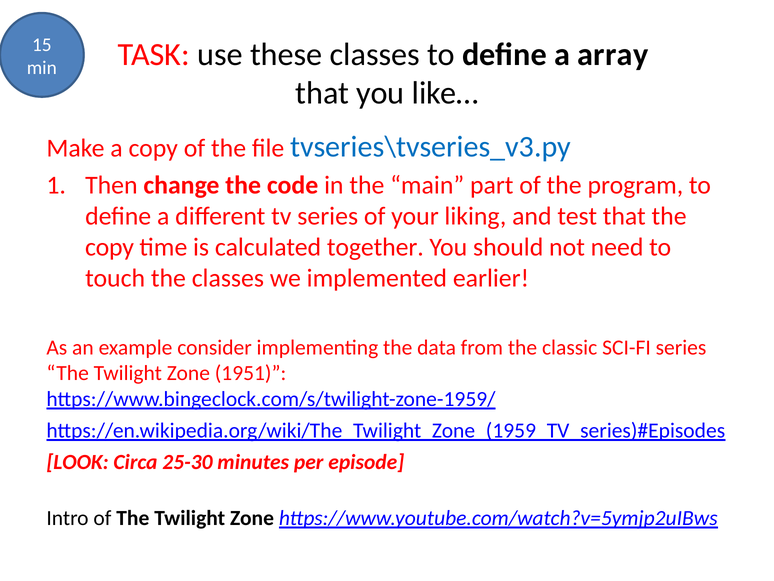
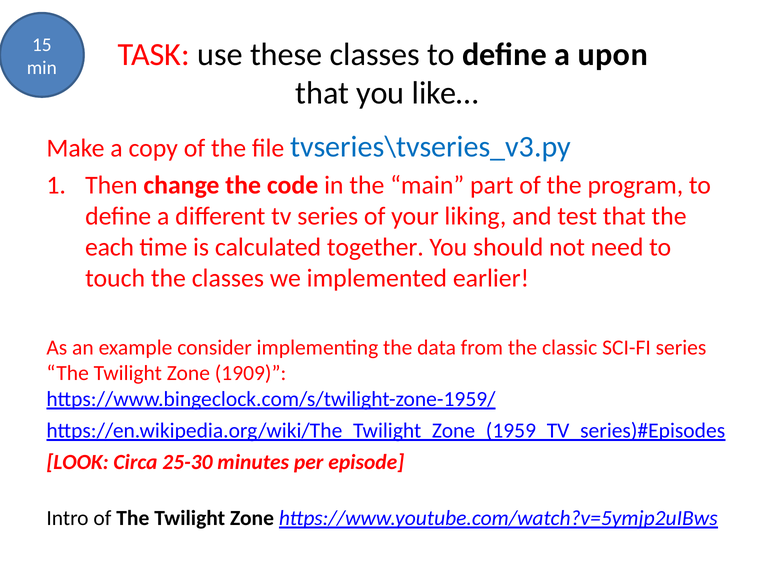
array: array -> upon
copy at (110, 247): copy -> each
1951: 1951 -> 1909
